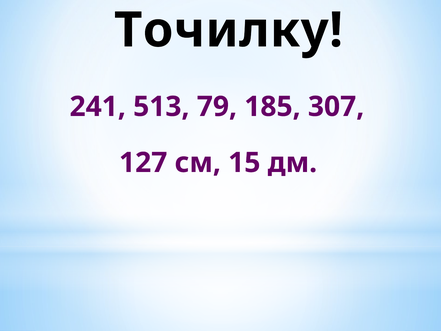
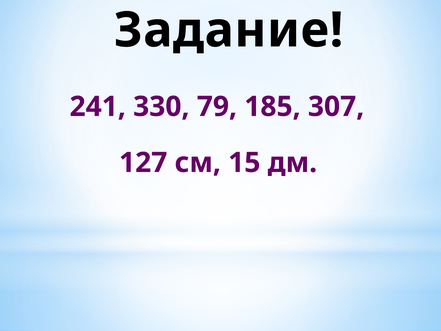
Точилку: Точилку -> Задание
513: 513 -> 330
